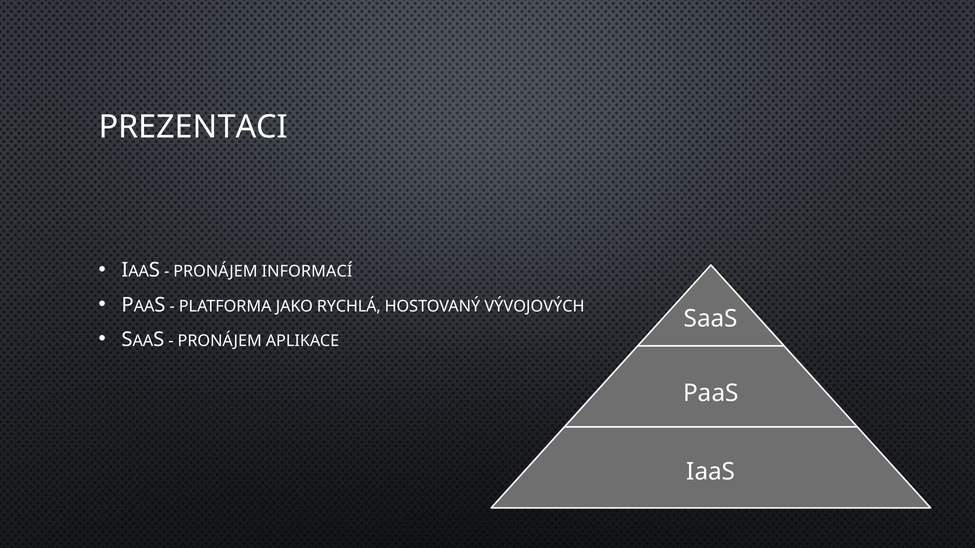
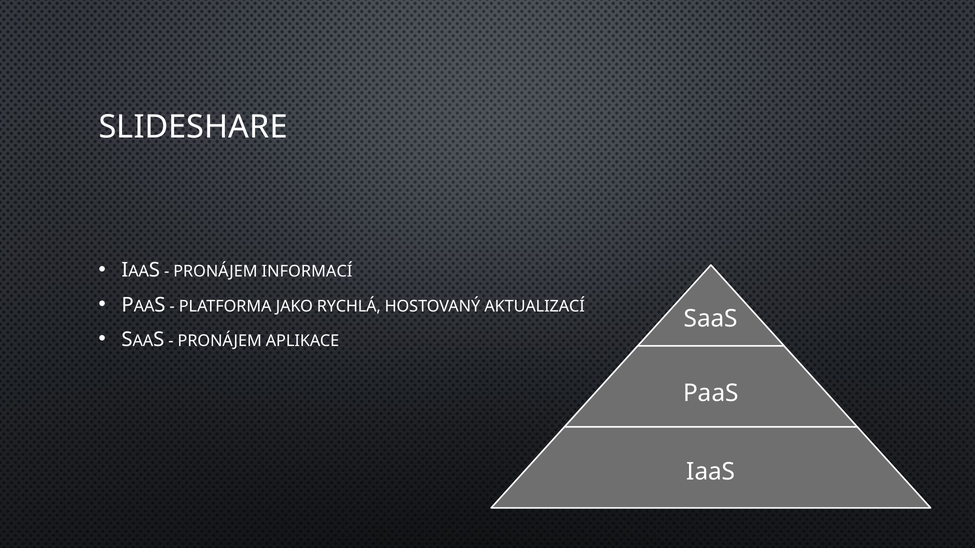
PREZENTACI: PREZENTACI -> SLIDESHARE
VÝVOJOVÝCH: VÝVOJOVÝCH -> AKTUALIZACÍ
